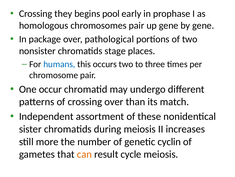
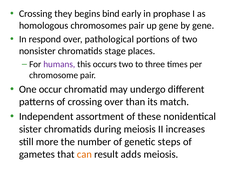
pool: pool -> bind
package: package -> respond
humans colour: blue -> purple
cyclin: cyclin -> steps
cycle: cycle -> adds
